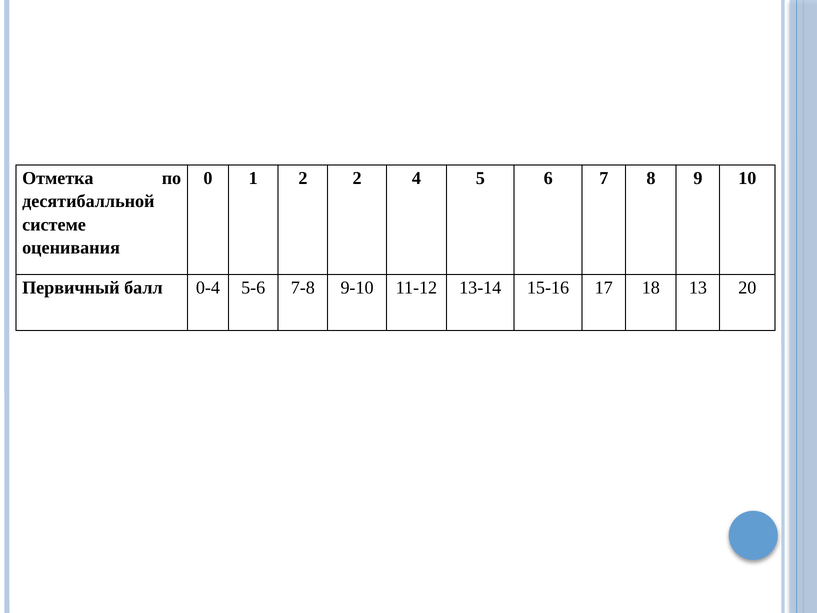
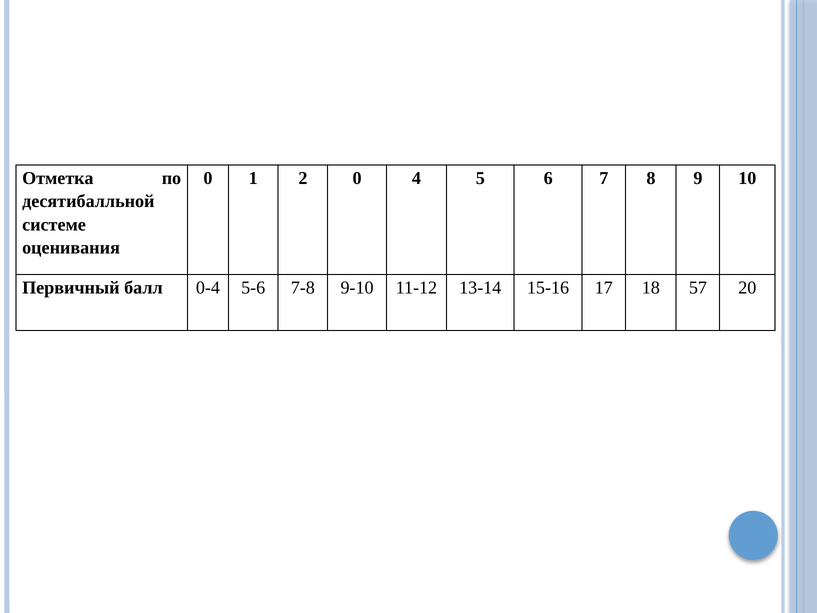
2 2: 2 -> 0
13: 13 -> 57
